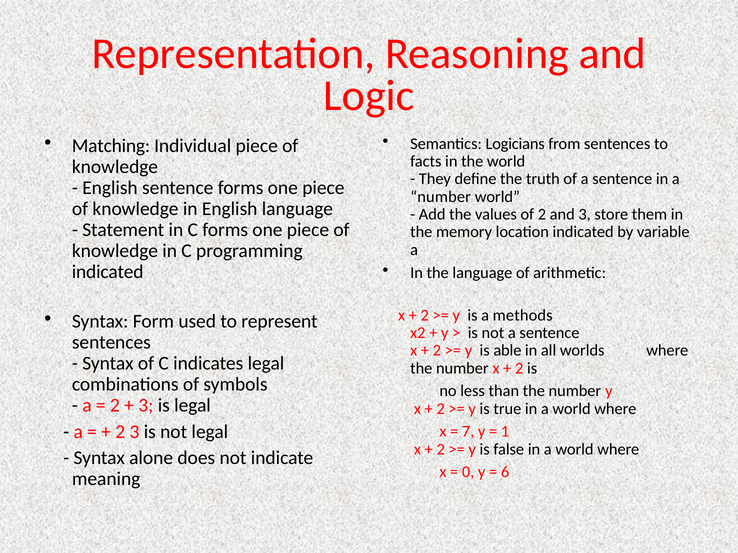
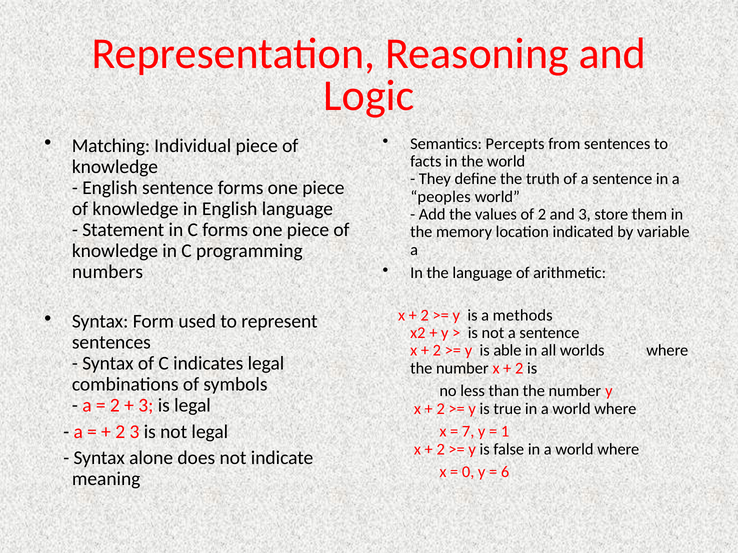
Logicians: Logicians -> Percepts
number at (441, 197): number -> peoples
indicated at (108, 272): indicated -> numbers
